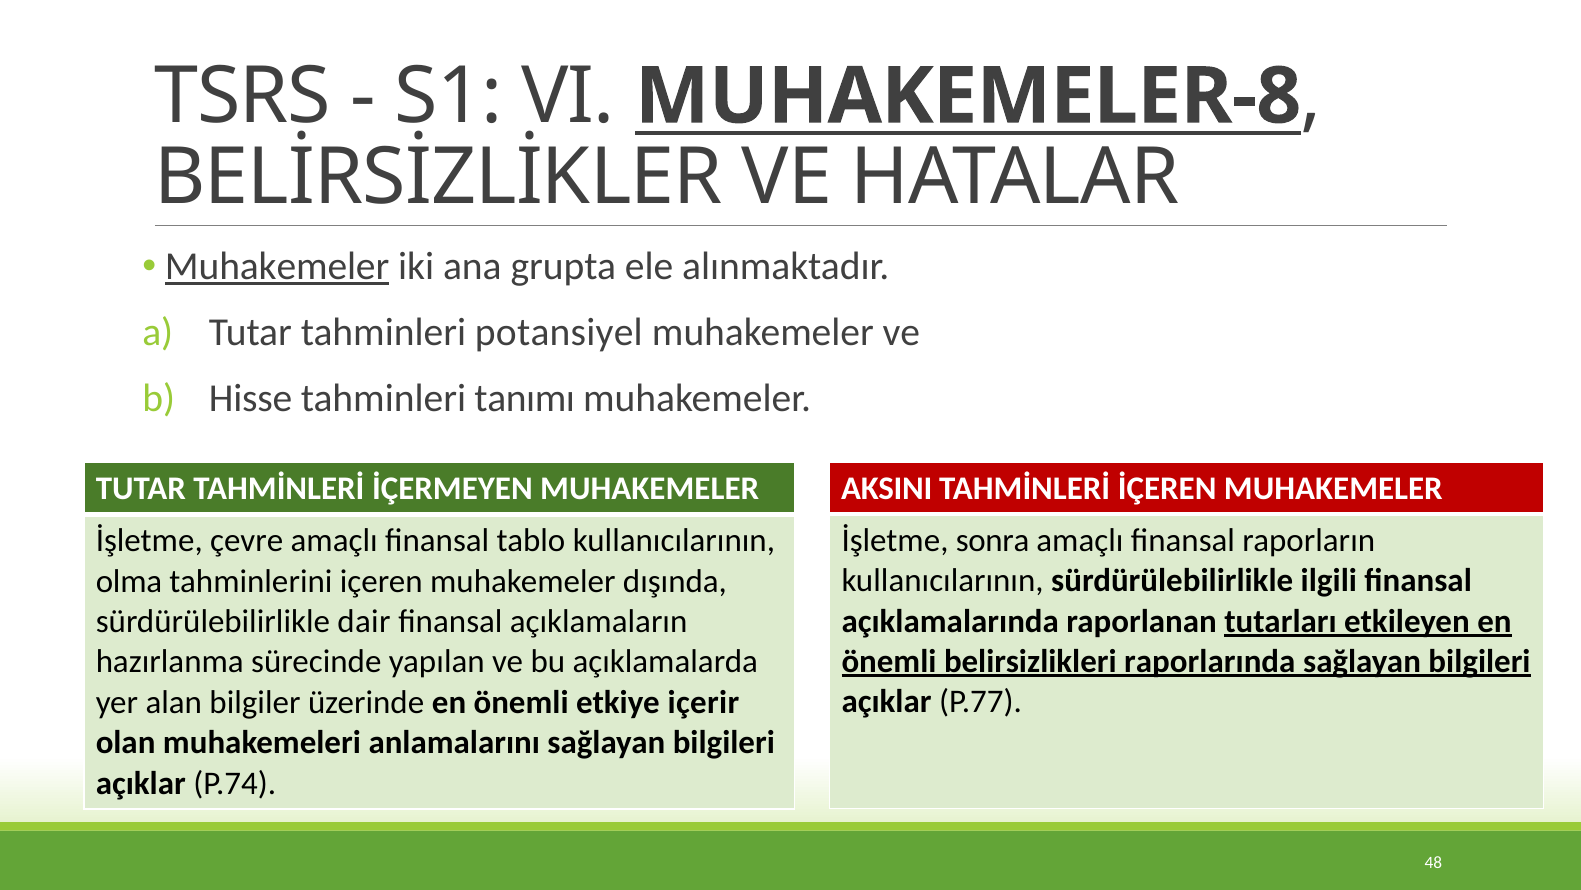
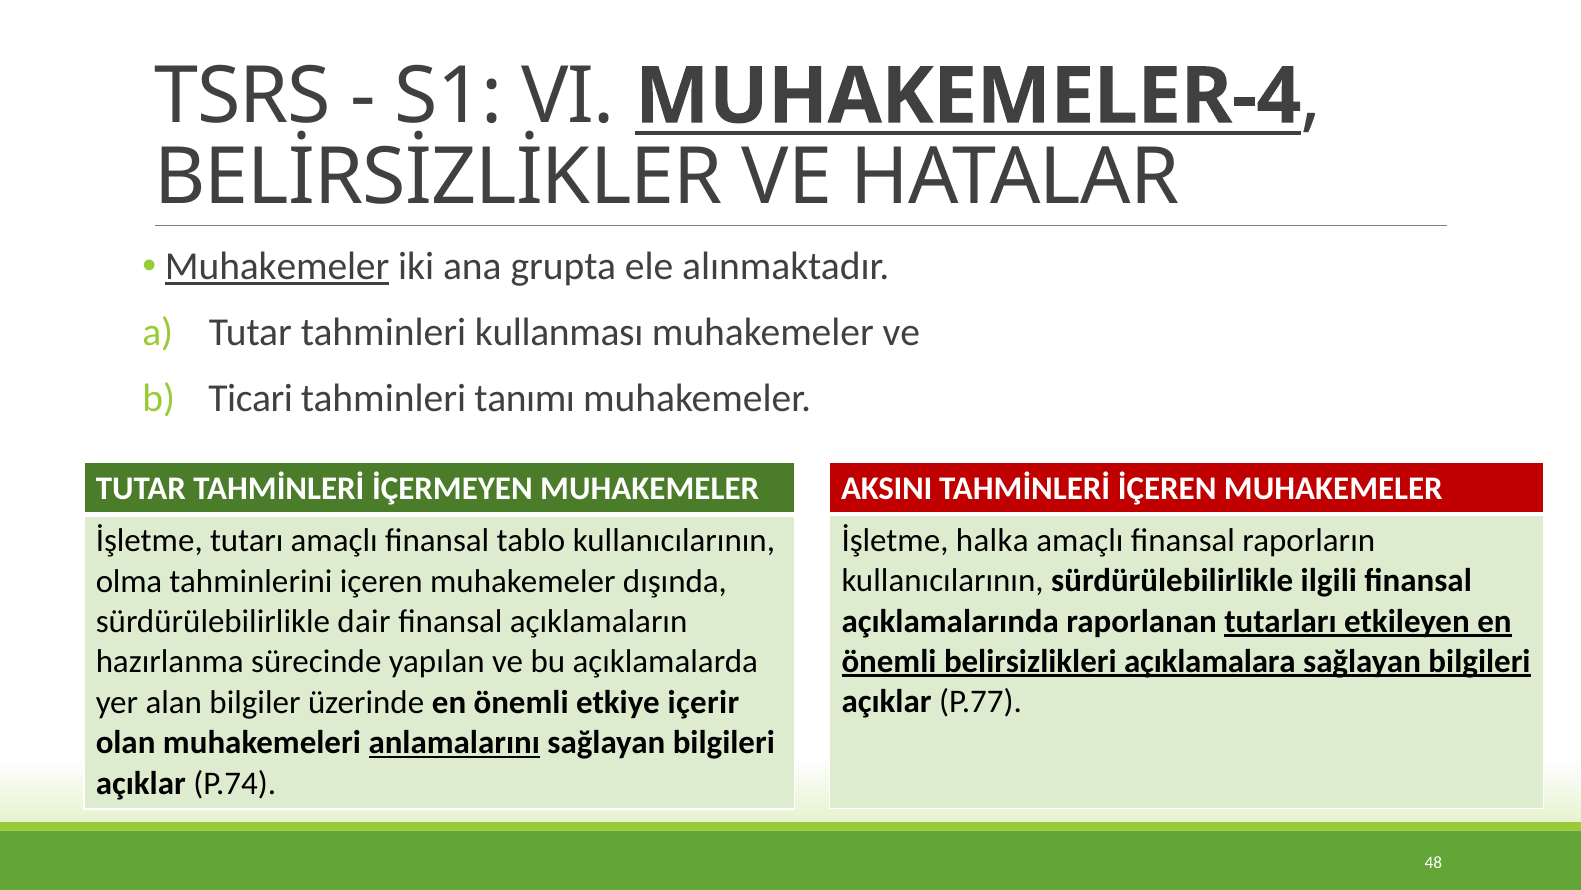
MUHAKEMELER-8: MUHAKEMELER-8 -> MUHAKEMELER-4
potansiyel: potansiyel -> kullanması
Hisse: Hisse -> Ticari
sonra: sonra -> halka
çevre: çevre -> tutarı
raporlarında: raporlarında -> açıklamalara
anlamalarını underline: none -> present
